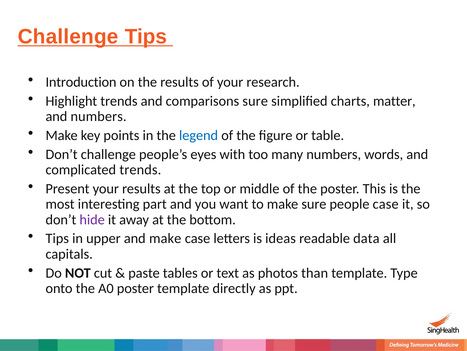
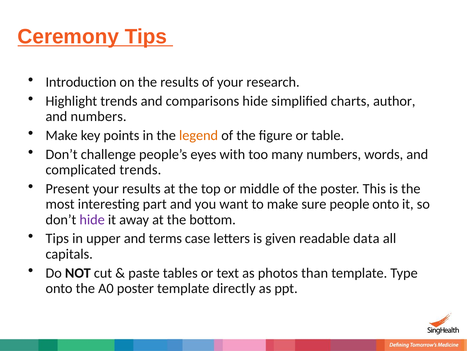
Challenge at (68, 37): Challenge -> Ceremony
comparisons sure: sure -> hide
matter: matter -> author
legend colour: blue -> orange
people case: case -> onto
and make: make -> terms
ideas: ideas -> given
